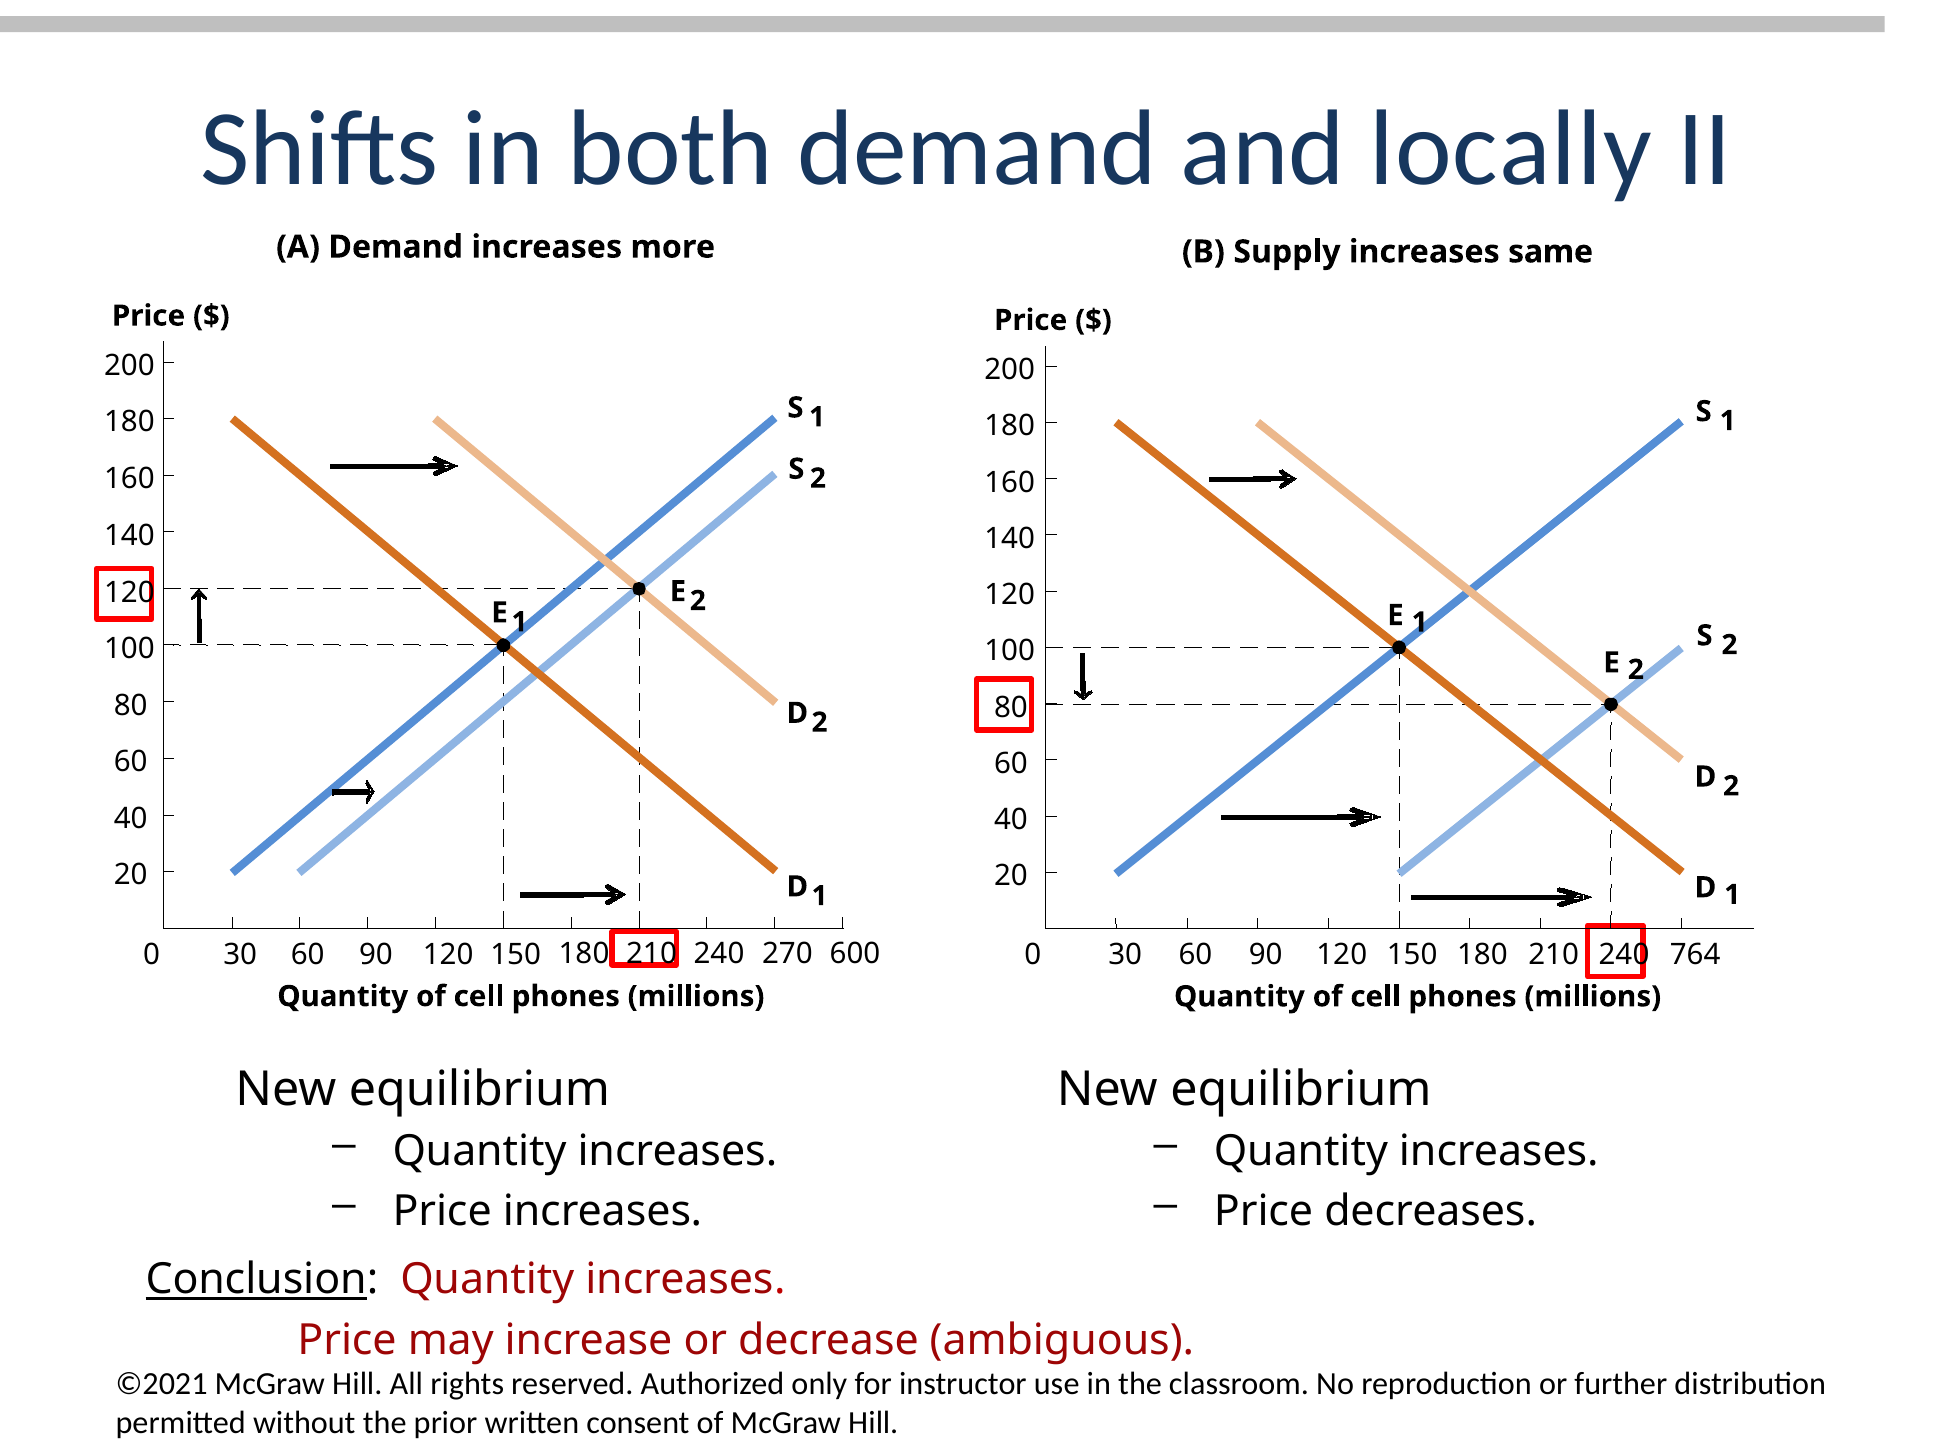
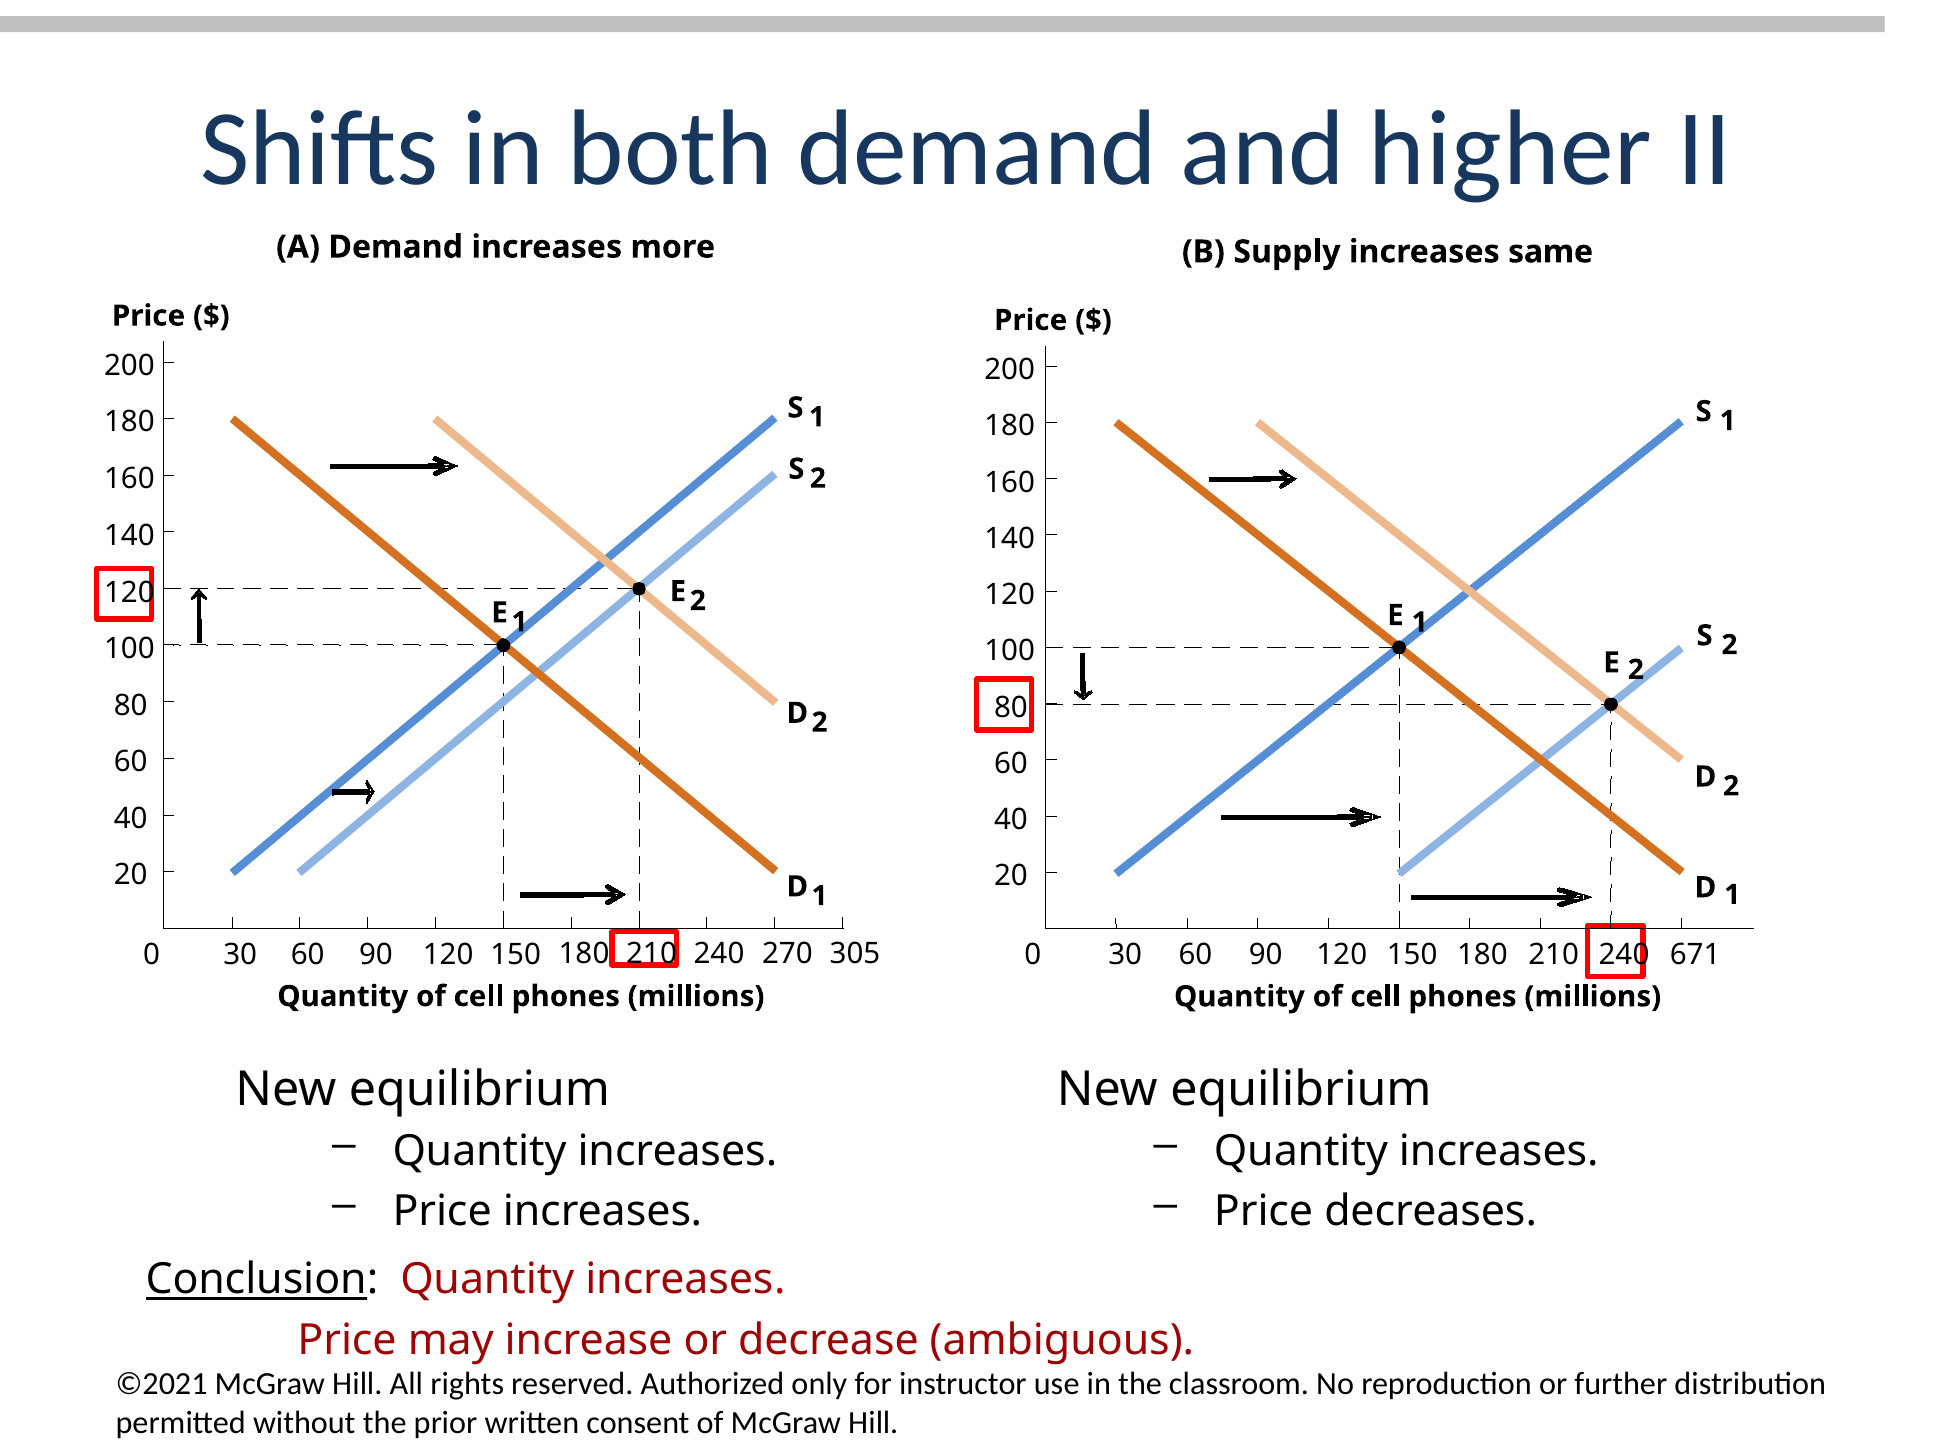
locally: locally -> higher
600: 600 -> 305
764: 764 -> 671
